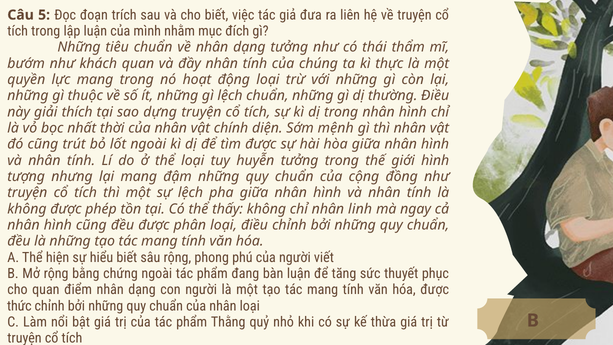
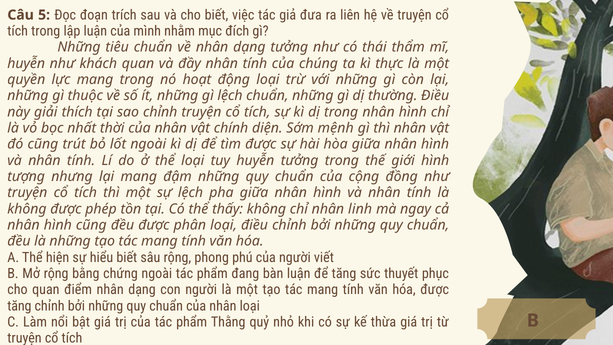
bướm at (26, 63): bướm -> huyễn
sao dựng: dựng -> chỉnh
thức at (19, 306): thức -> tăng
